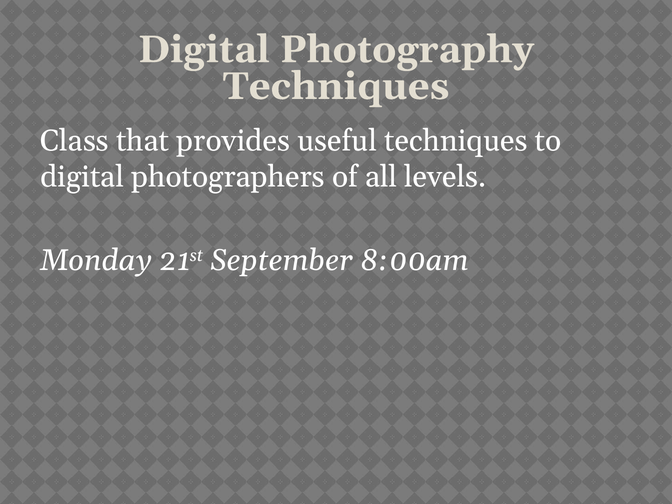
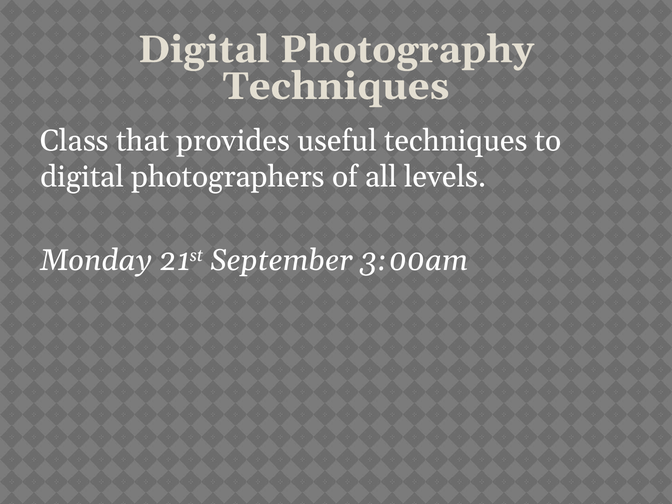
8:00am: 8:00am -> 3:00am
